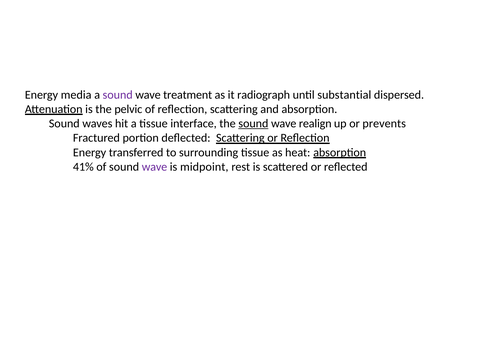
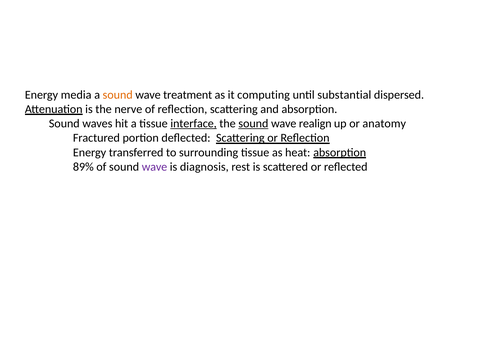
sound at (118, 95) colour: purple -> orange
radiograph: radiograph -> computing
pelvic: pelvic -> nerve
interface underline: none -> present
prevents: prevents -> anatomy
41%: 41% -> 89%
midpoint: midpoint -> diagnosis
